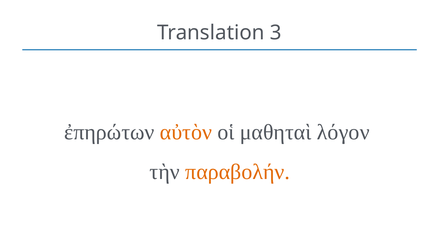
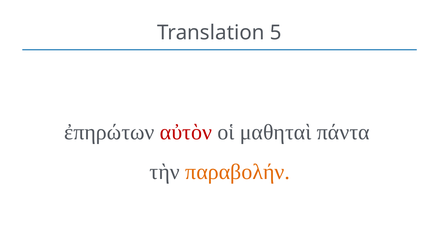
3: 3 -> 5
αὐτὸν colour: orange -> red
λόγον: λόγον -> πάντα
